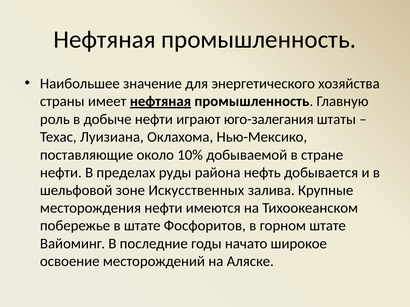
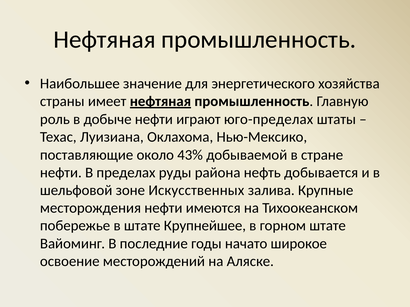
юго-залегания: юго-залегания -> юго-пределах
10%: 10% -> 43%
Фосфоритов: Фосфоритов -> Крупнейшее
